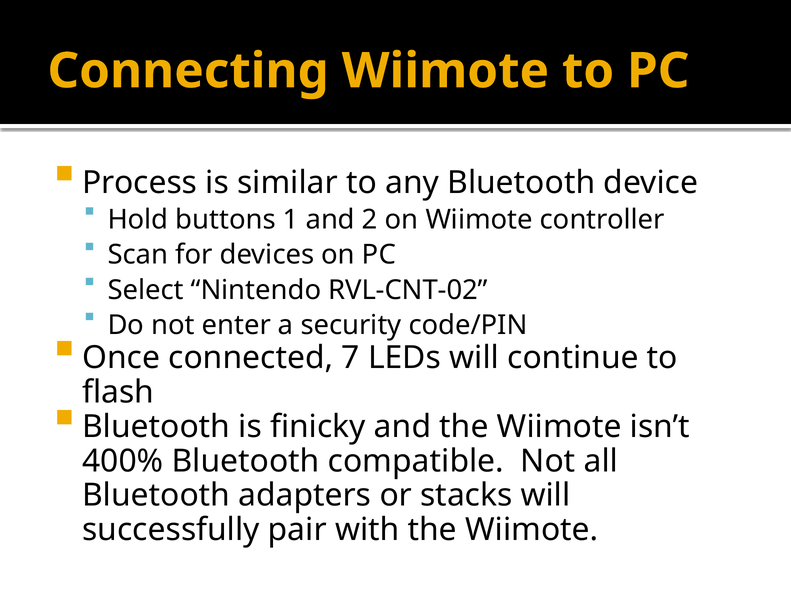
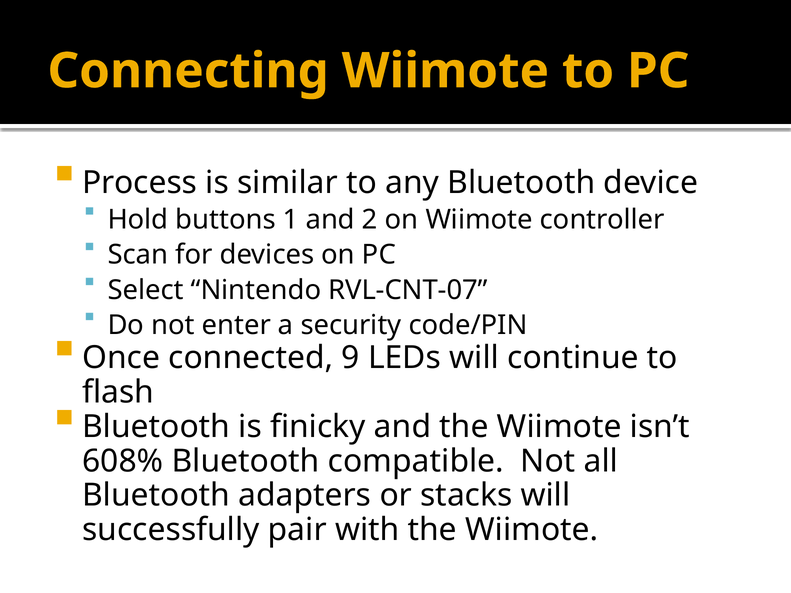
RVL-CNT-02: RVL-CNT-02 -> RVL-CNT-07
7: 7 -> 9
400%: 400% -> 608%
